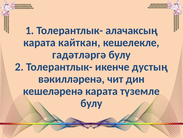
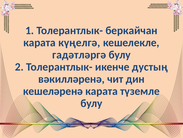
алачаксың: алачаксың -> беркайчан
кайткан: кайткан -> күңелгә
